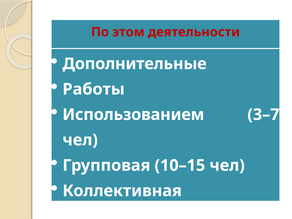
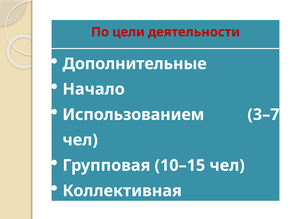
этом: этом -> цели
Работы: Работы -> Начало
